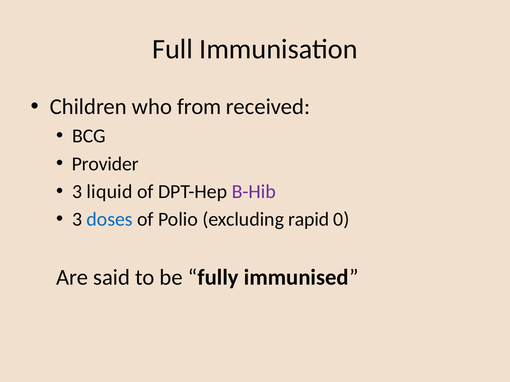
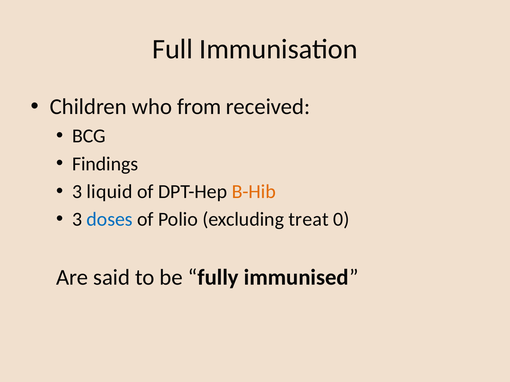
Provider: Provider -> Findings
B-Hib colour: purple -> orange
rapid: rapid -> treat
